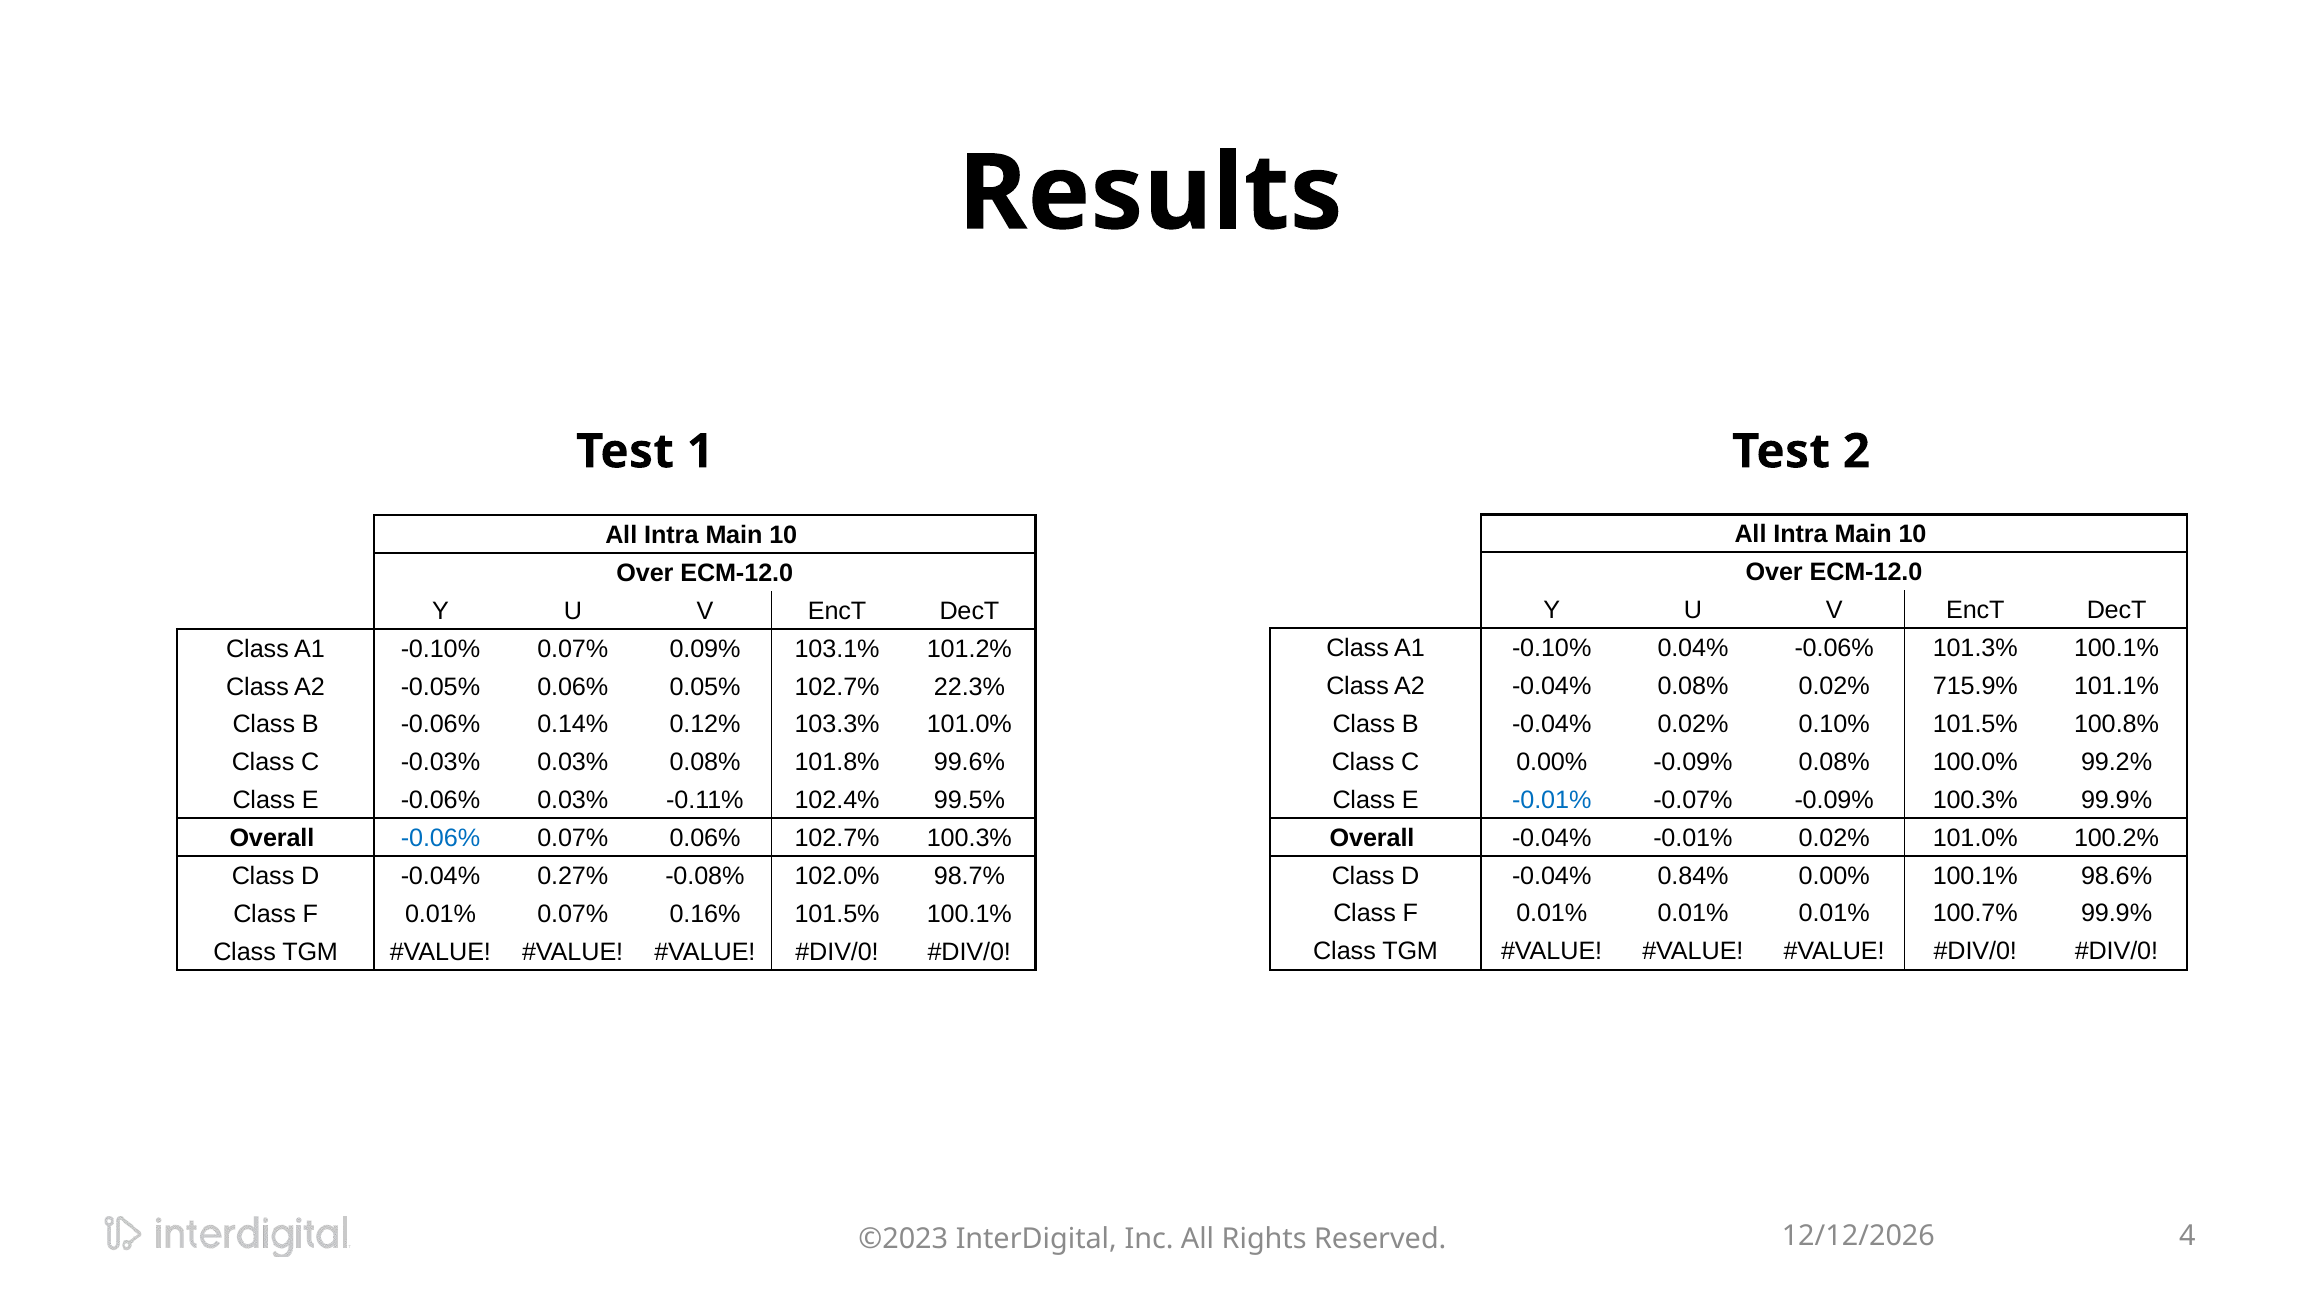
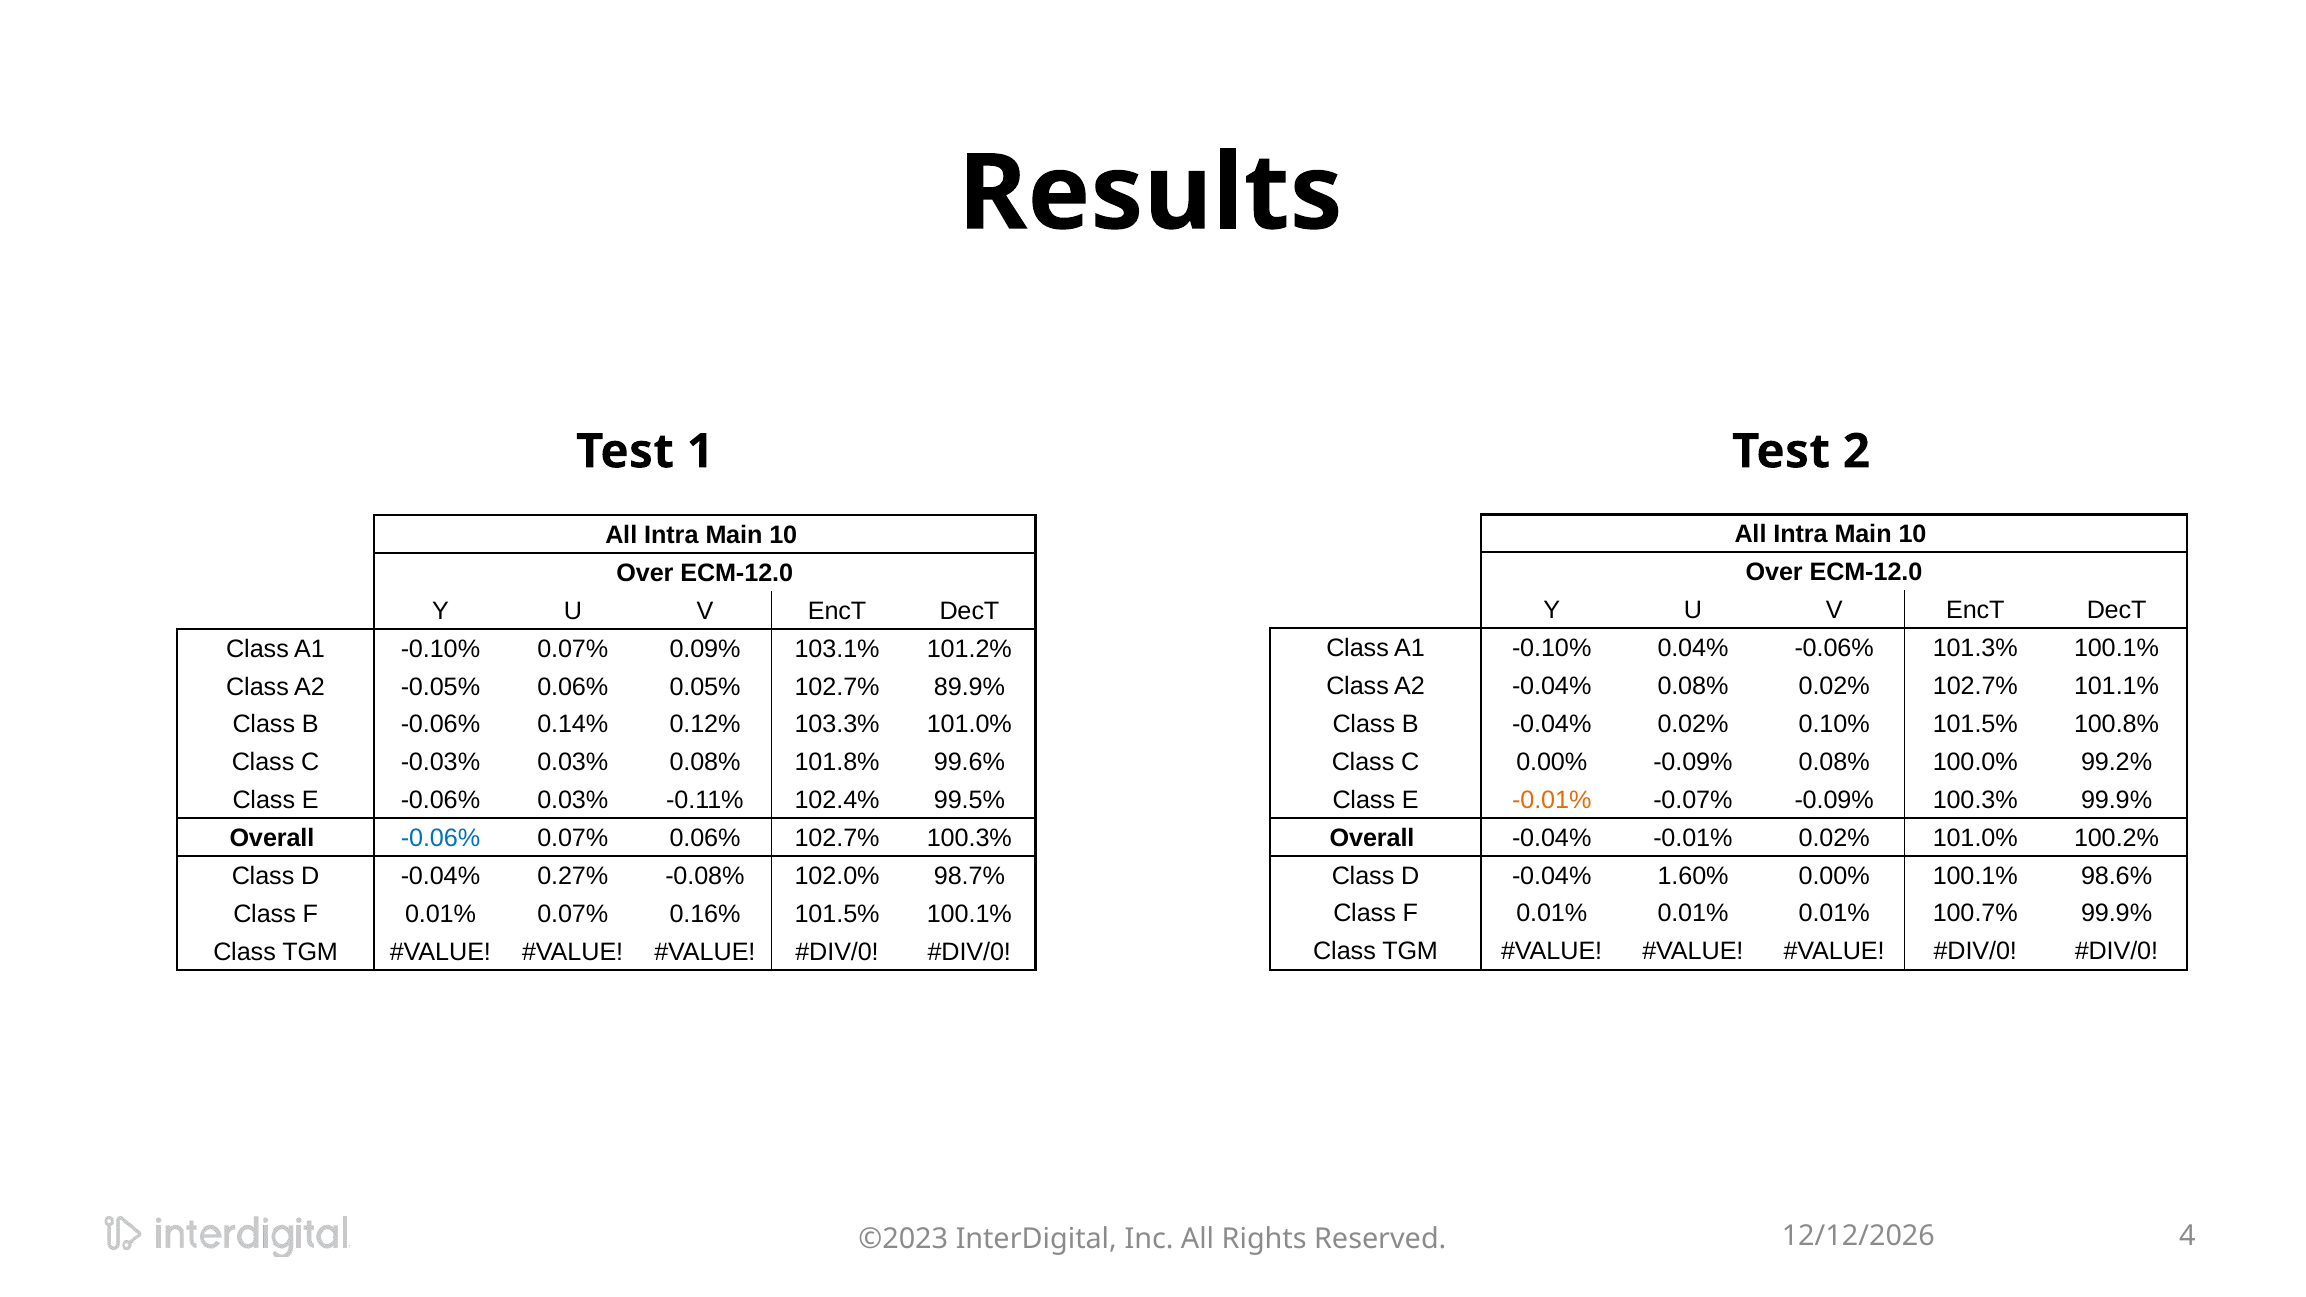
0.02% 715.9%: 715.9% -> 102.7%
22.3%: 22.3% -> 89.9%
-0.01% at (1552, 800) colour: blue -> orange
0.84%: 0.84% -> 1.60%
